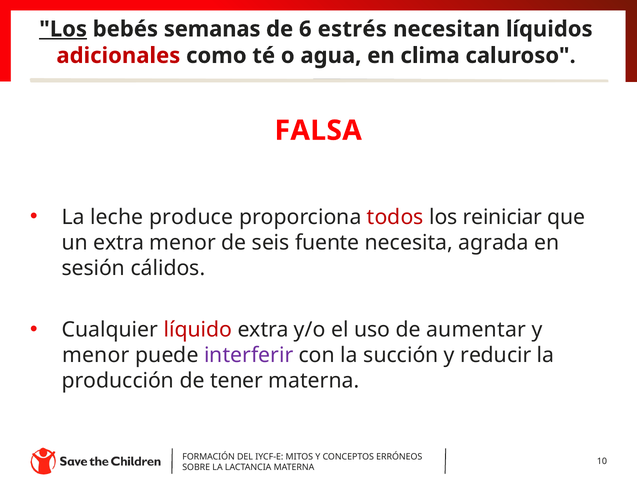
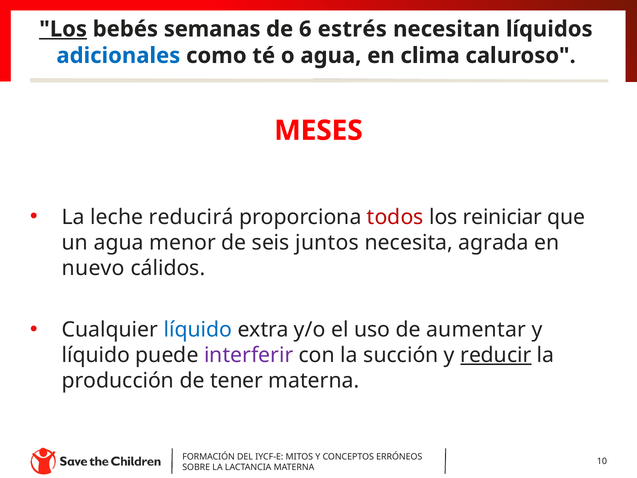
adicionales colour: red -> blue
FALSA: FALSA -> MESES
produce: produce -> reducirá
un extra: extra -> agua
fuente: fuente -> juntos
sesión: sesión -> nuevo
líquido at (198, 330) colour: red -> blue
menor at (96, 355): menor -> líquido
reducir underline: none -> present
